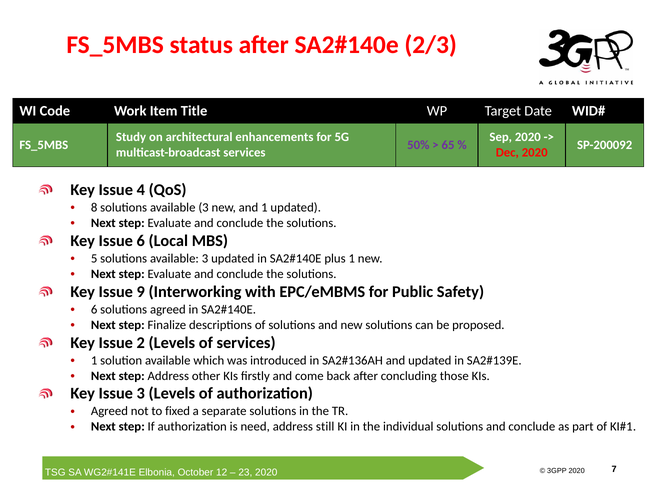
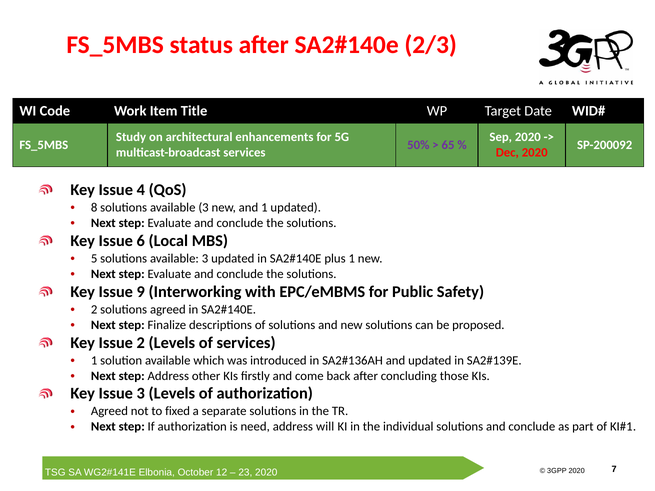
6 at (94, 310): 6 -> 2
still: still -> will
